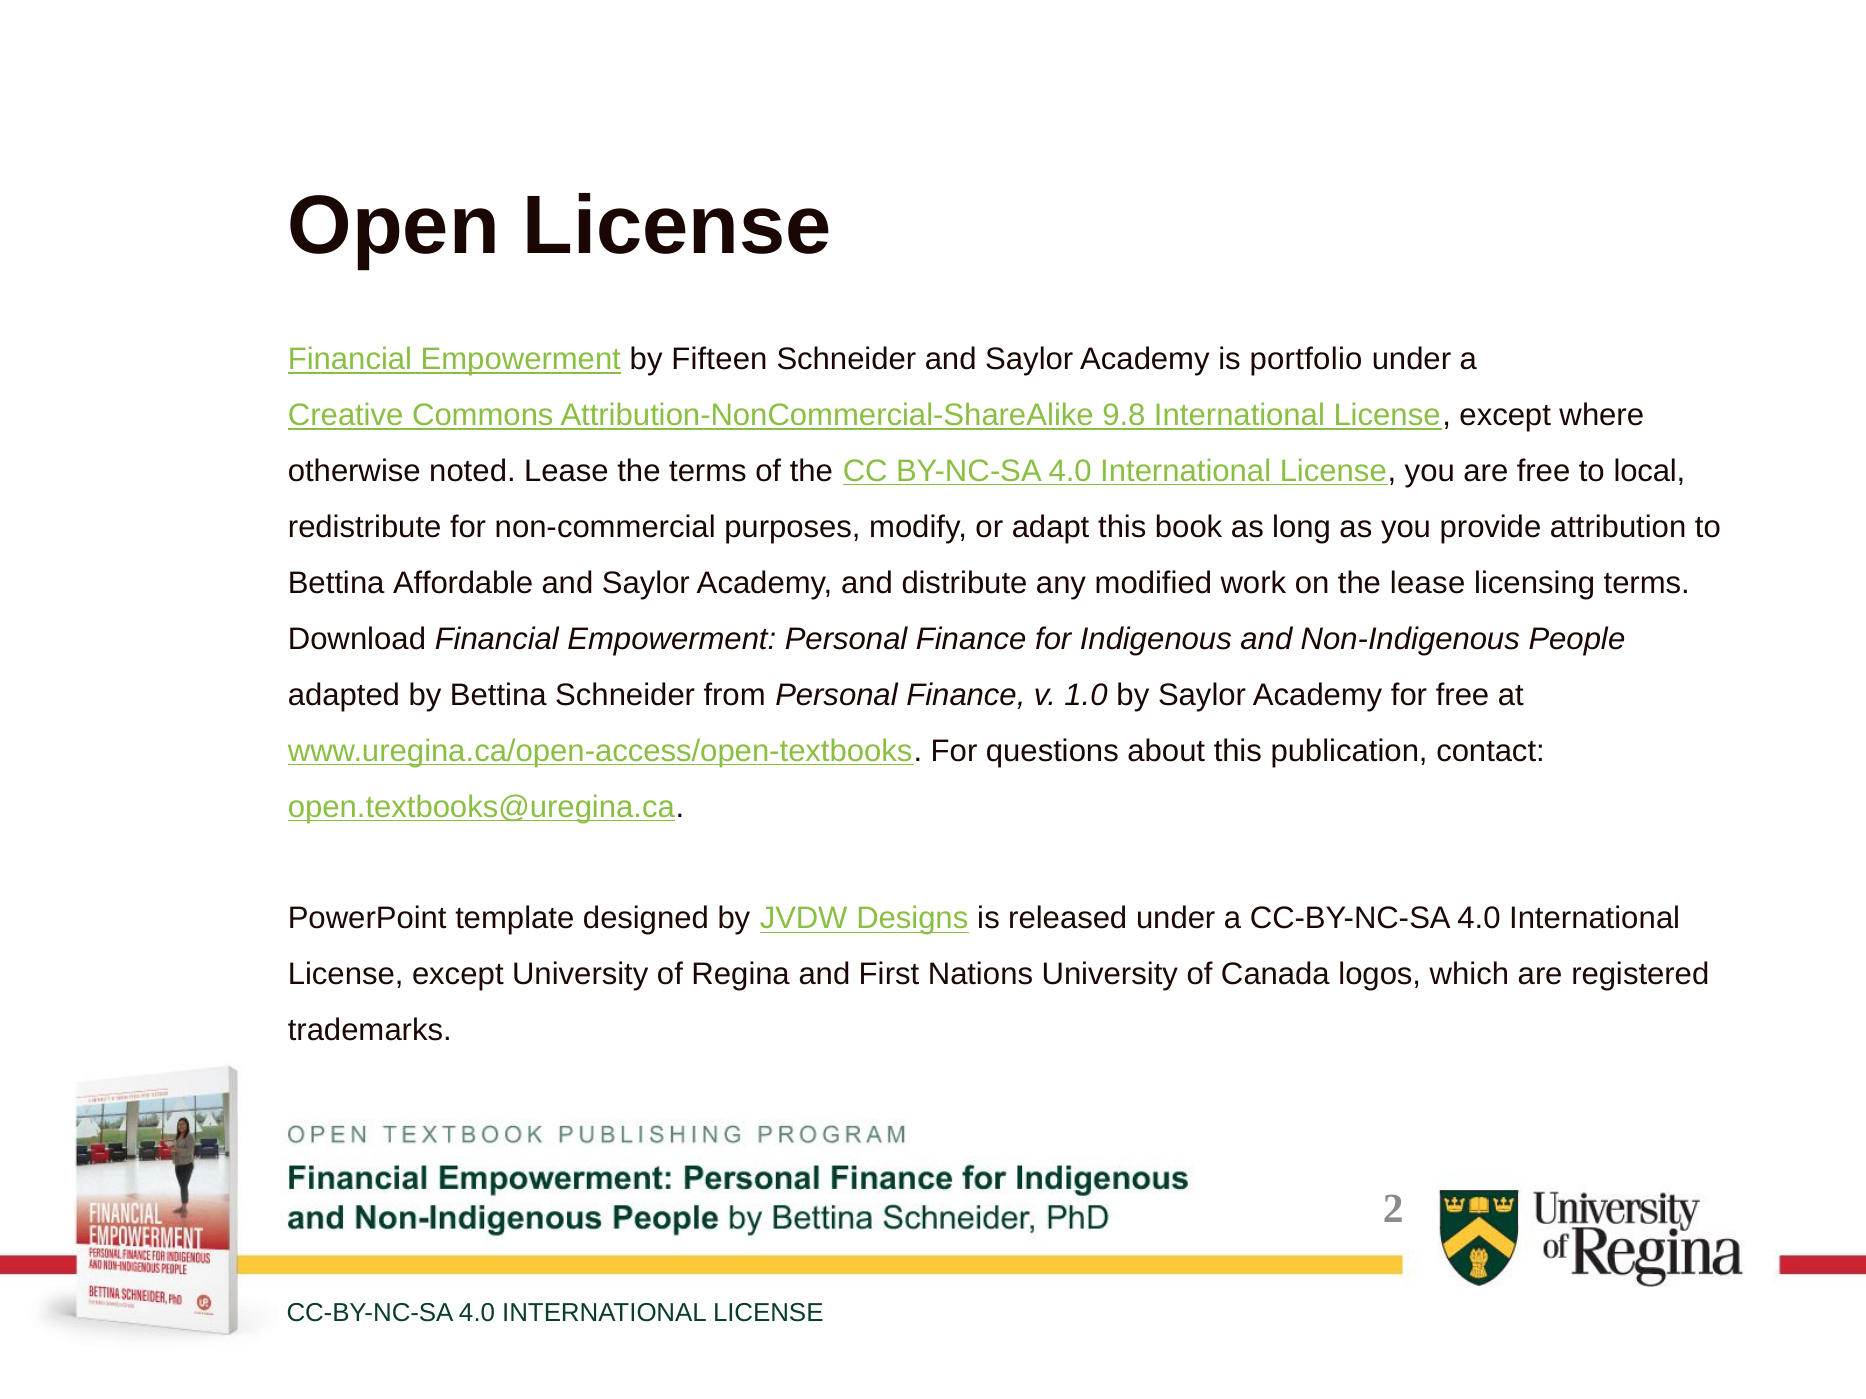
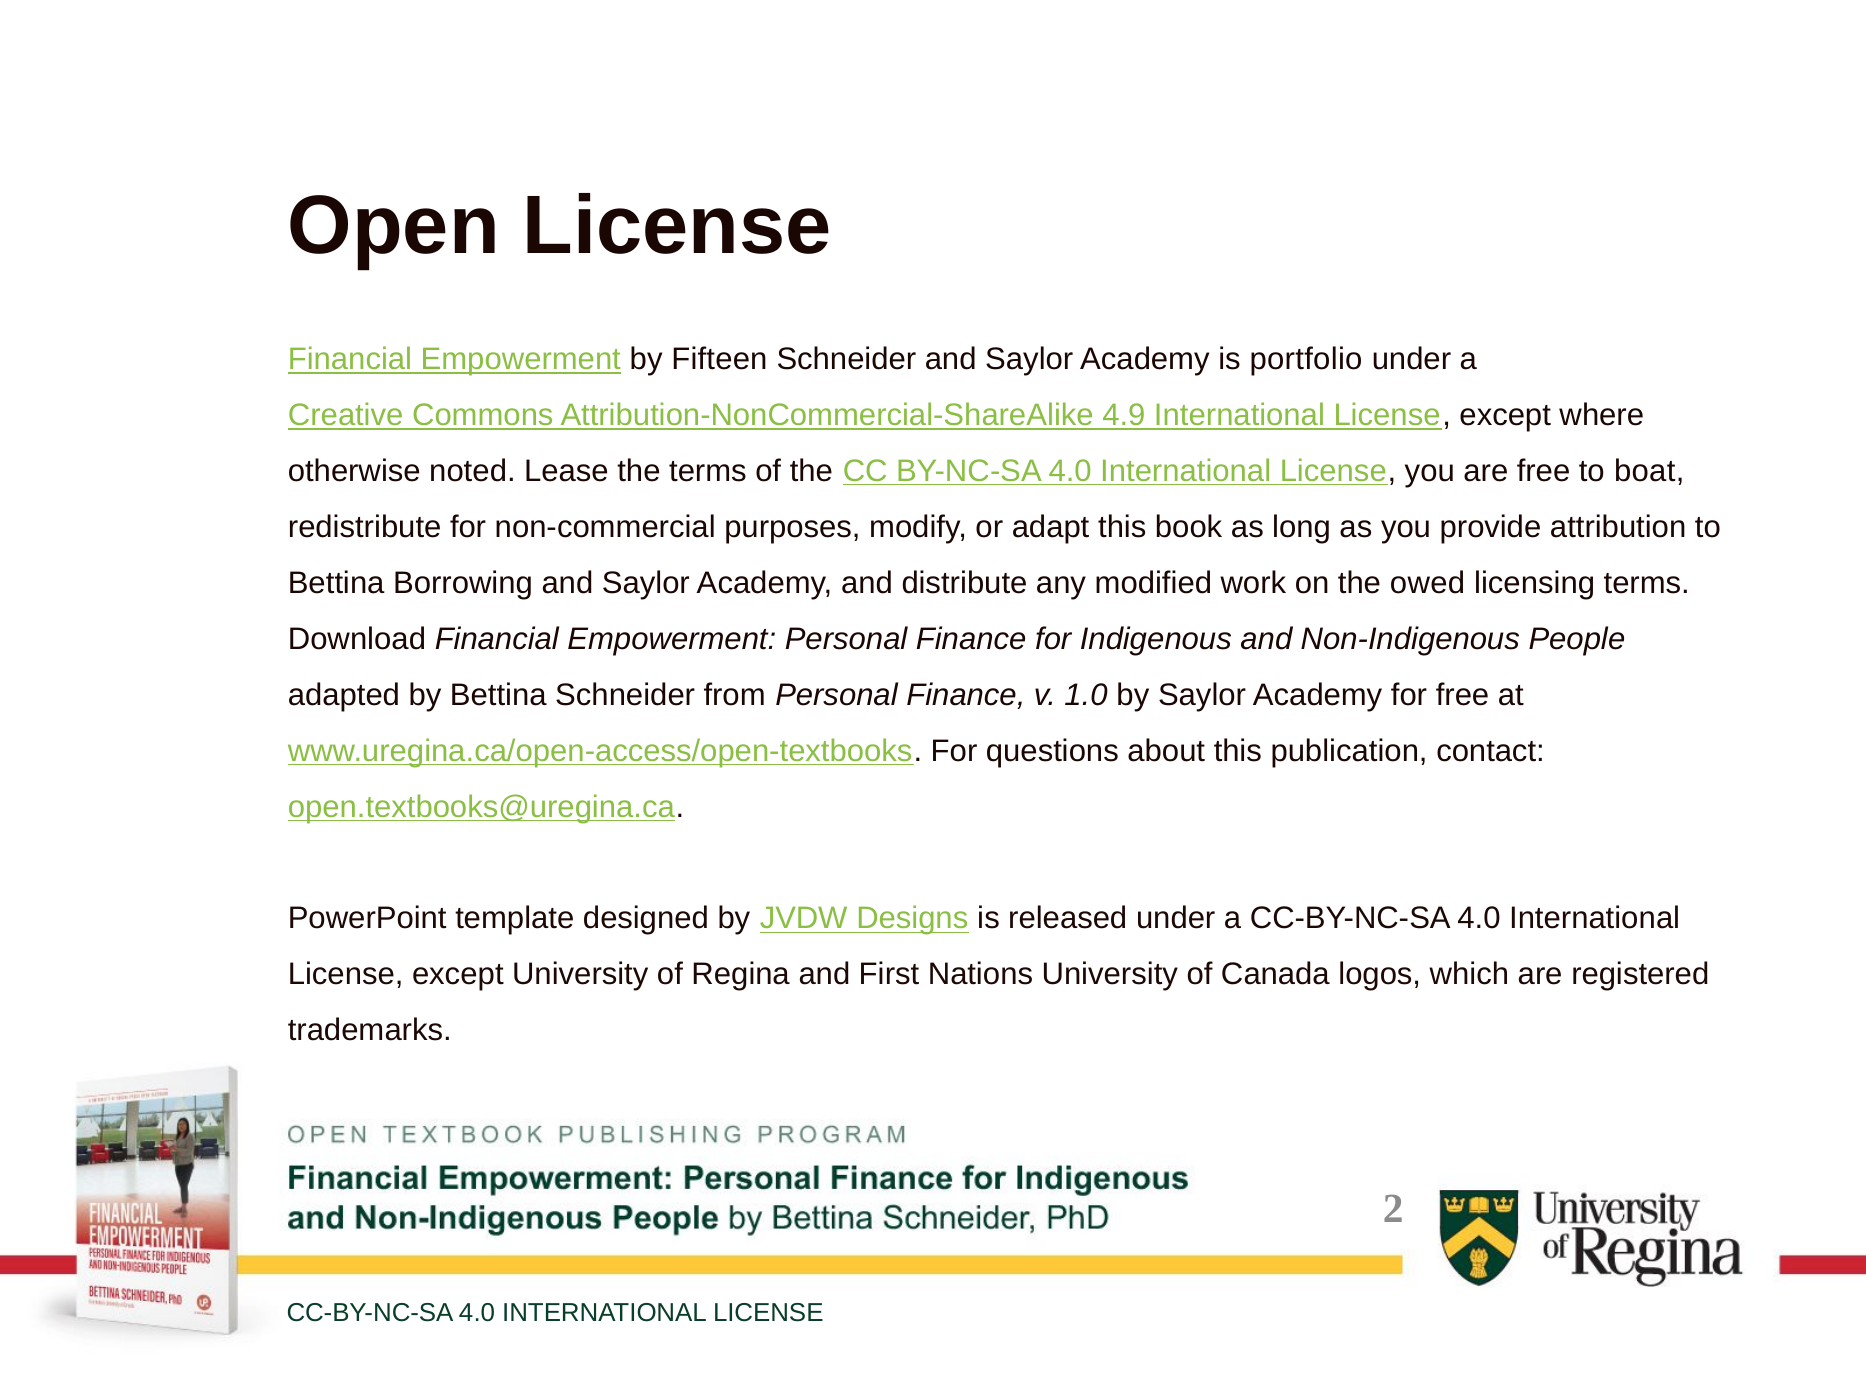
9.8: 9.8 -> 4.9
local: local -> boat
Affordable: Affordable -> Borrowing
the lease: lease -> owed
